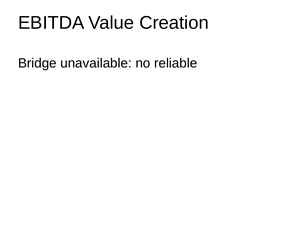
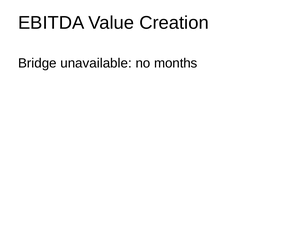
reliable: reliable -> months
